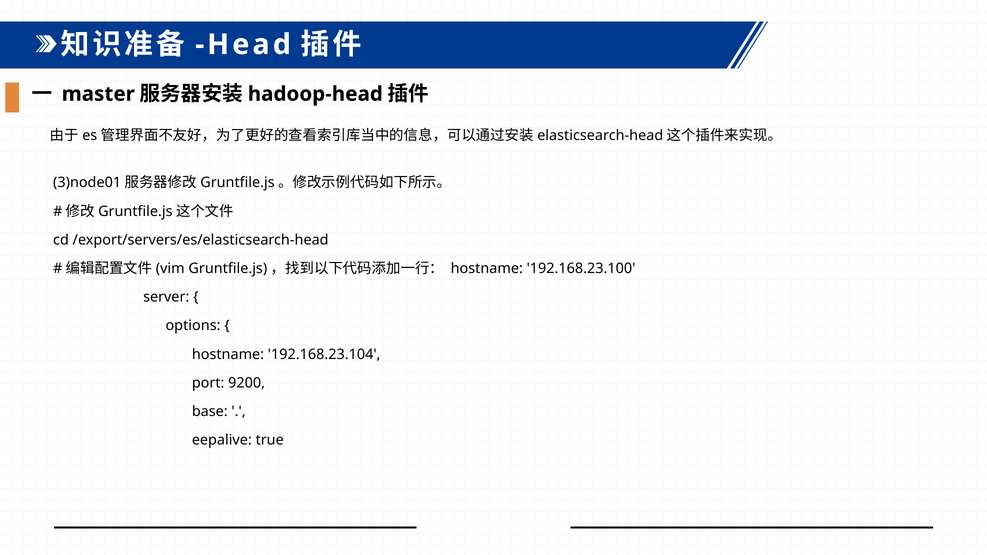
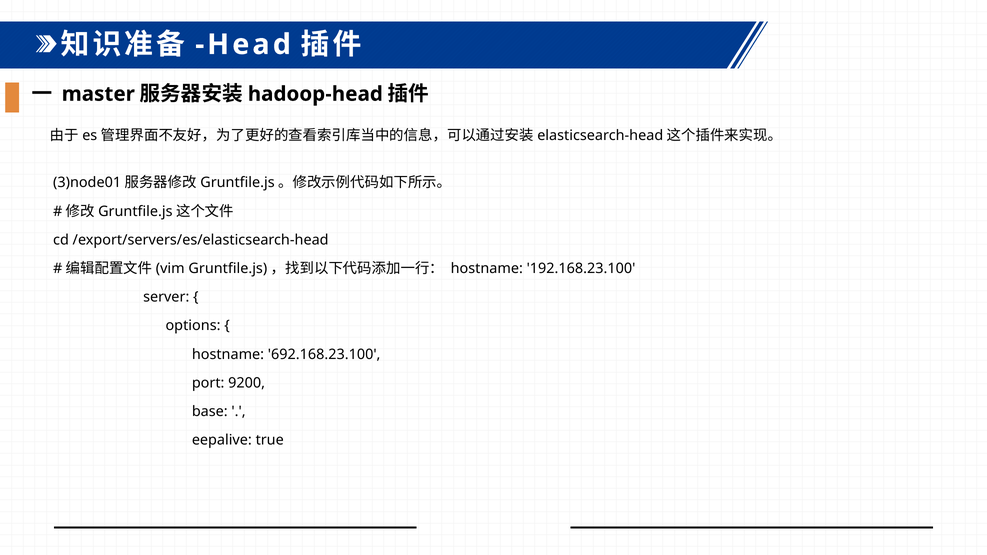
192.168.23.104: 192.168.23.104 -> 692.168.23.100
